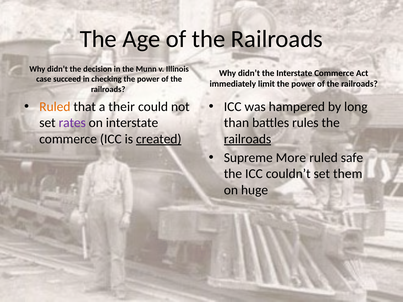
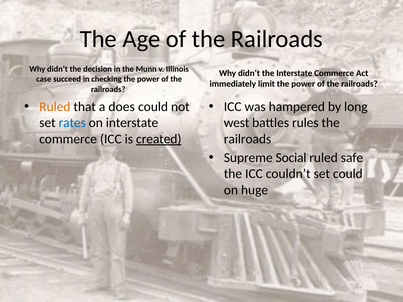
their: their -> does
rates colour: purple -> blue
than: than -> west
railroads at (248, 139) underline: present -> none
More: More -> Social
set them: them -> could
